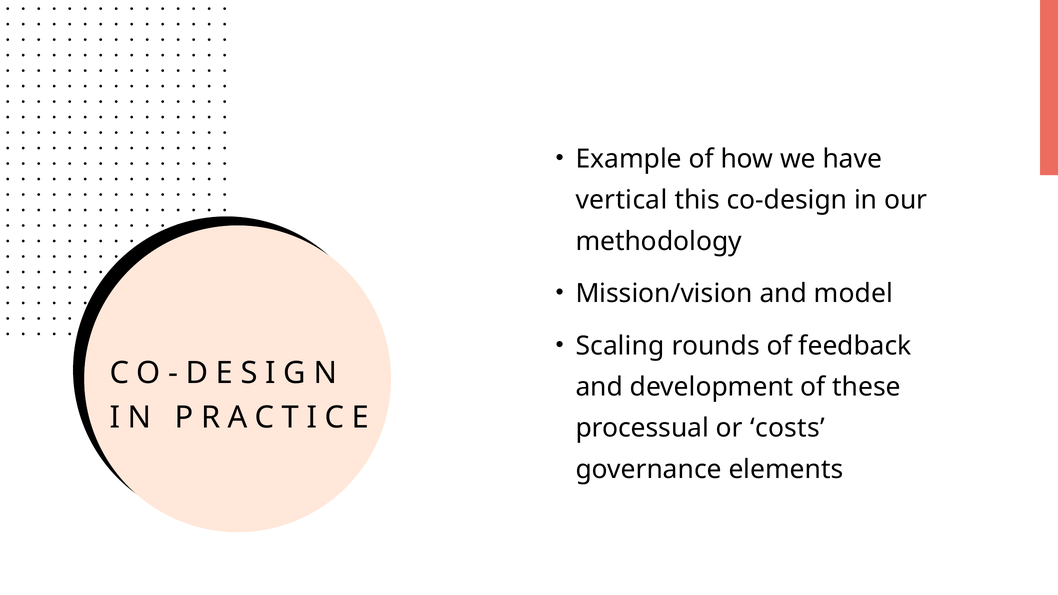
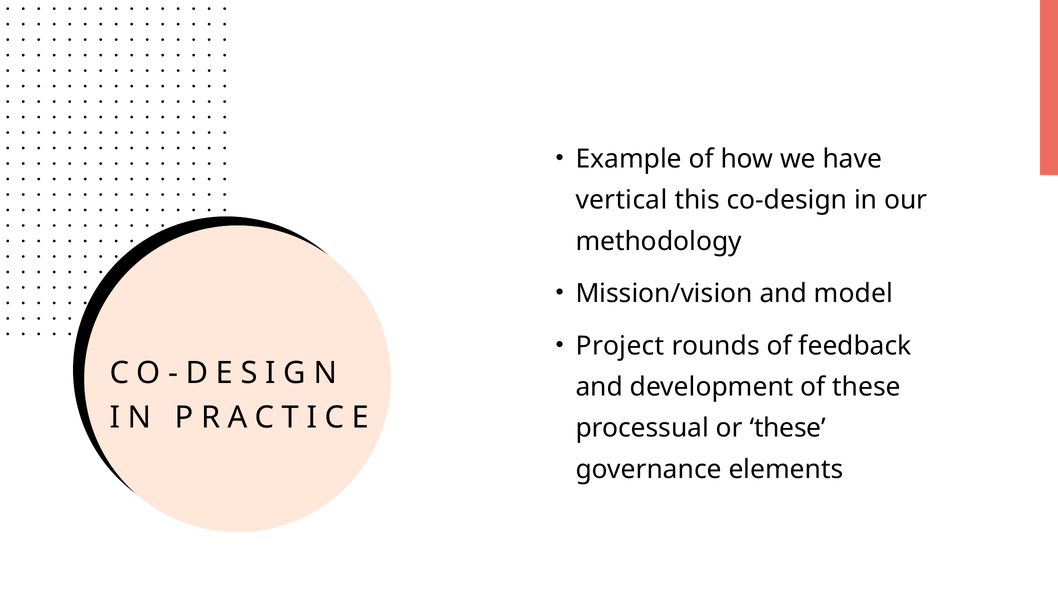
Scaling: Scaling -> Project
or costs: costs -> these
